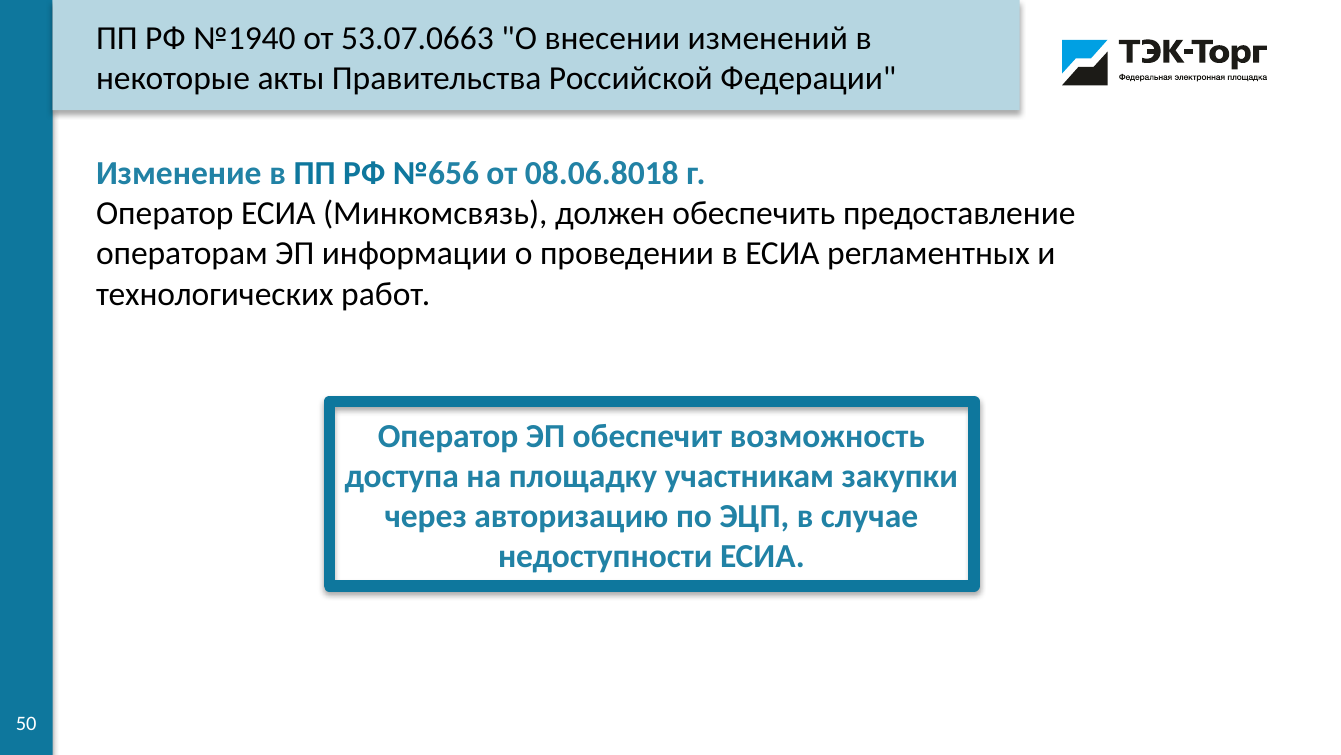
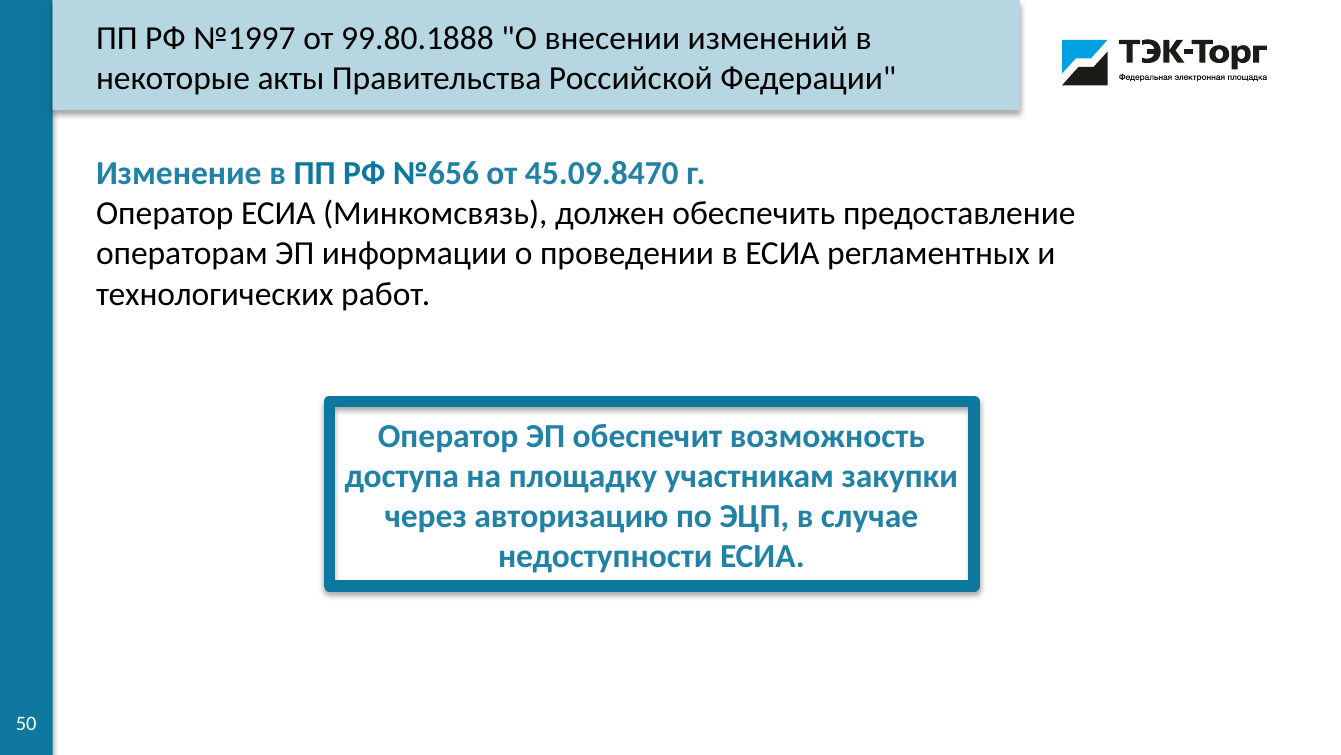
№1940: №1940 -> №1997
53.07.0663: 53.07.0663 -> 99.80.1888
08.06.8018: 08.06.8018 -> 45.09.8470
